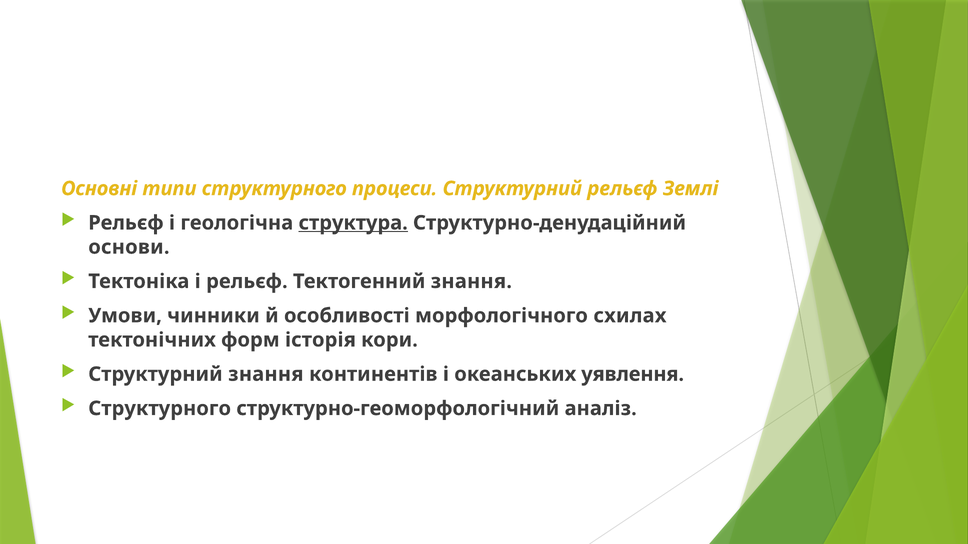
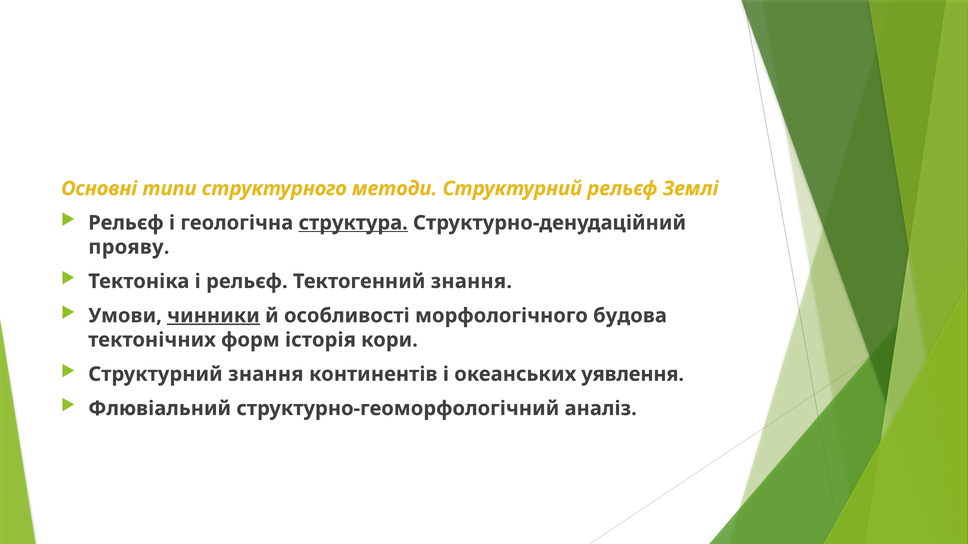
процеси: процеси -> методи
основи: основи -> прояву
чинники underline: none -> present
схилах: схилах -> будова
Структурного at (160, 409): Структурного -> Флювіальний
